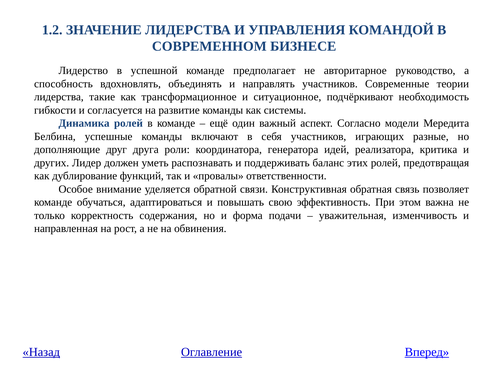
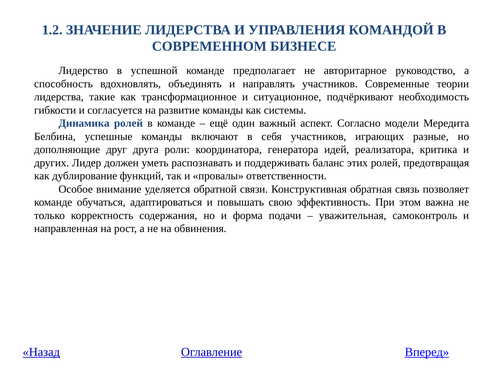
изменчивость: изменчивость -> самоконтроль
